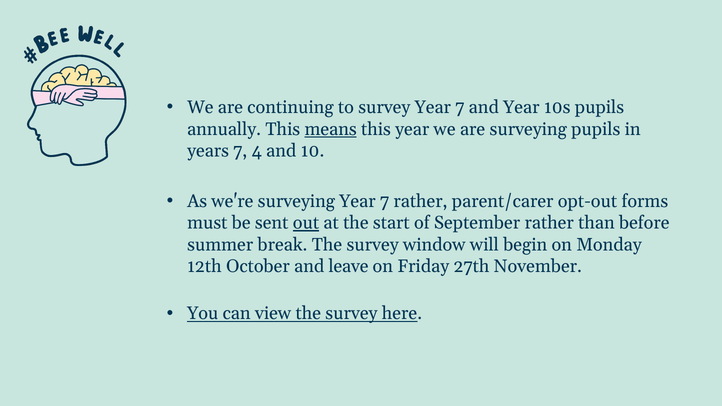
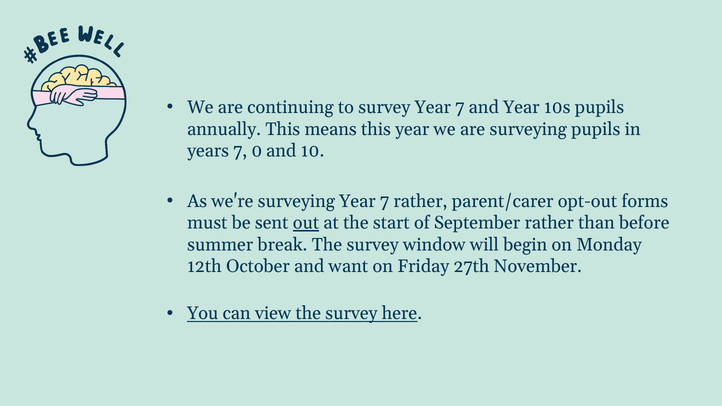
means underline: present -> none
4: 4 -> 0
leave: leave -> want
